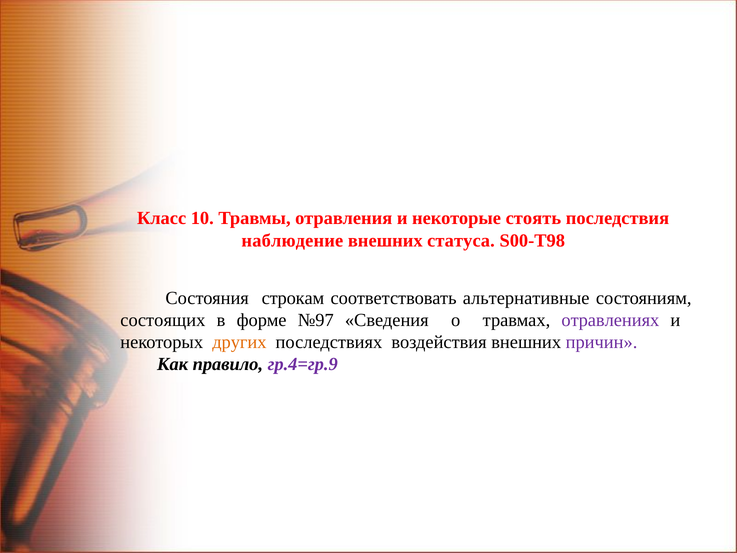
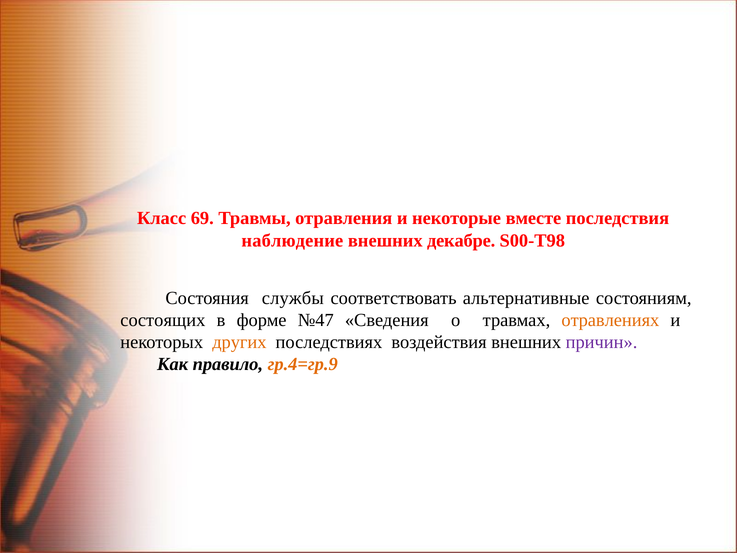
10: 10 -> 69
стоять: стоять -> вместе
статуса: статуса -> декабре
строкам: строкам -> службы
№97: №97 -> №47
отравлениях colour: purple -> orange
гр.4=гр.9 colour: purple -> orange
